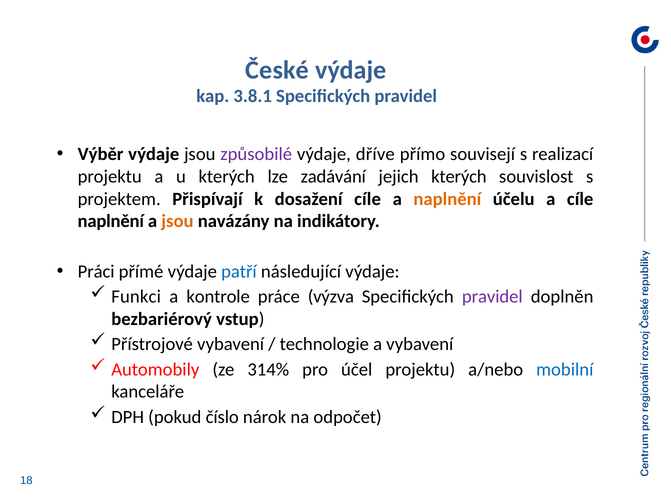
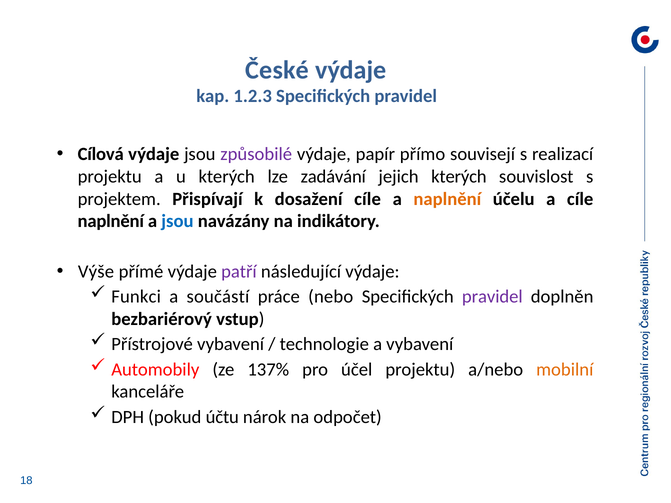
3.8.1: 3.8.1 -> 1.2.3
Výběr: Výběr -> Cílová
dříve: dříve -> papír
jsou at (177, 221) colour: orange -> blue
Práci: Práci -> Výše
patří colour: blue -> purple
kontrole: kontrole -> součástí
výzva: výzva -> nebo
314%: 314% -> 137%
mobilní colour: blue -> orange
číslo: číslo -> účtu
